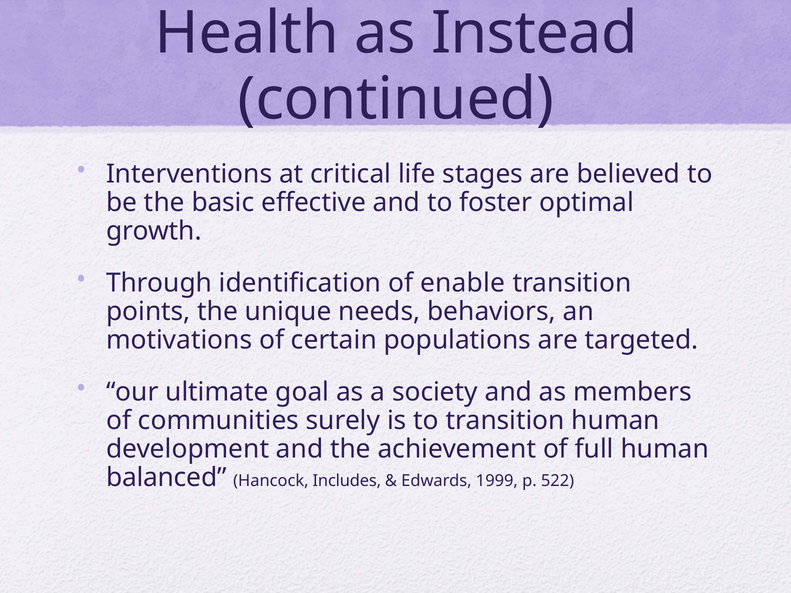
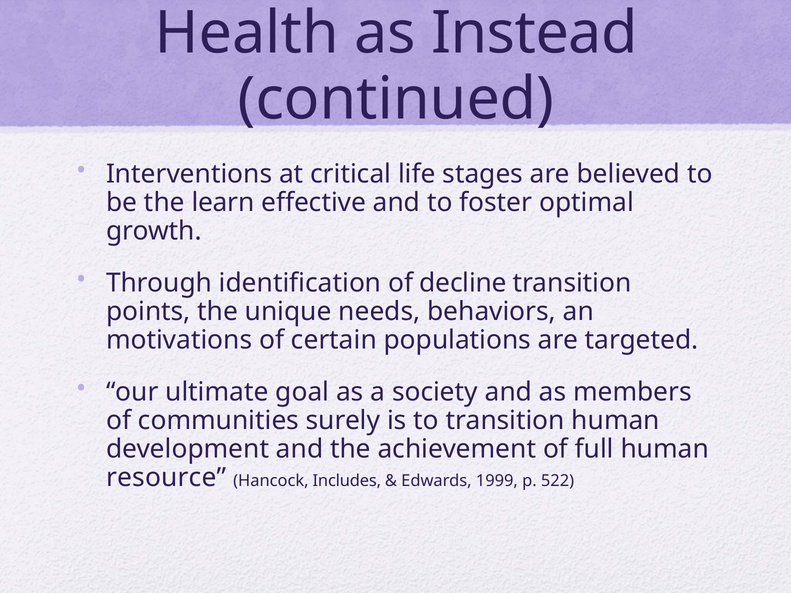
basic: basic -> learn
enable: enable -> decline
balanced: balanced -> resource
